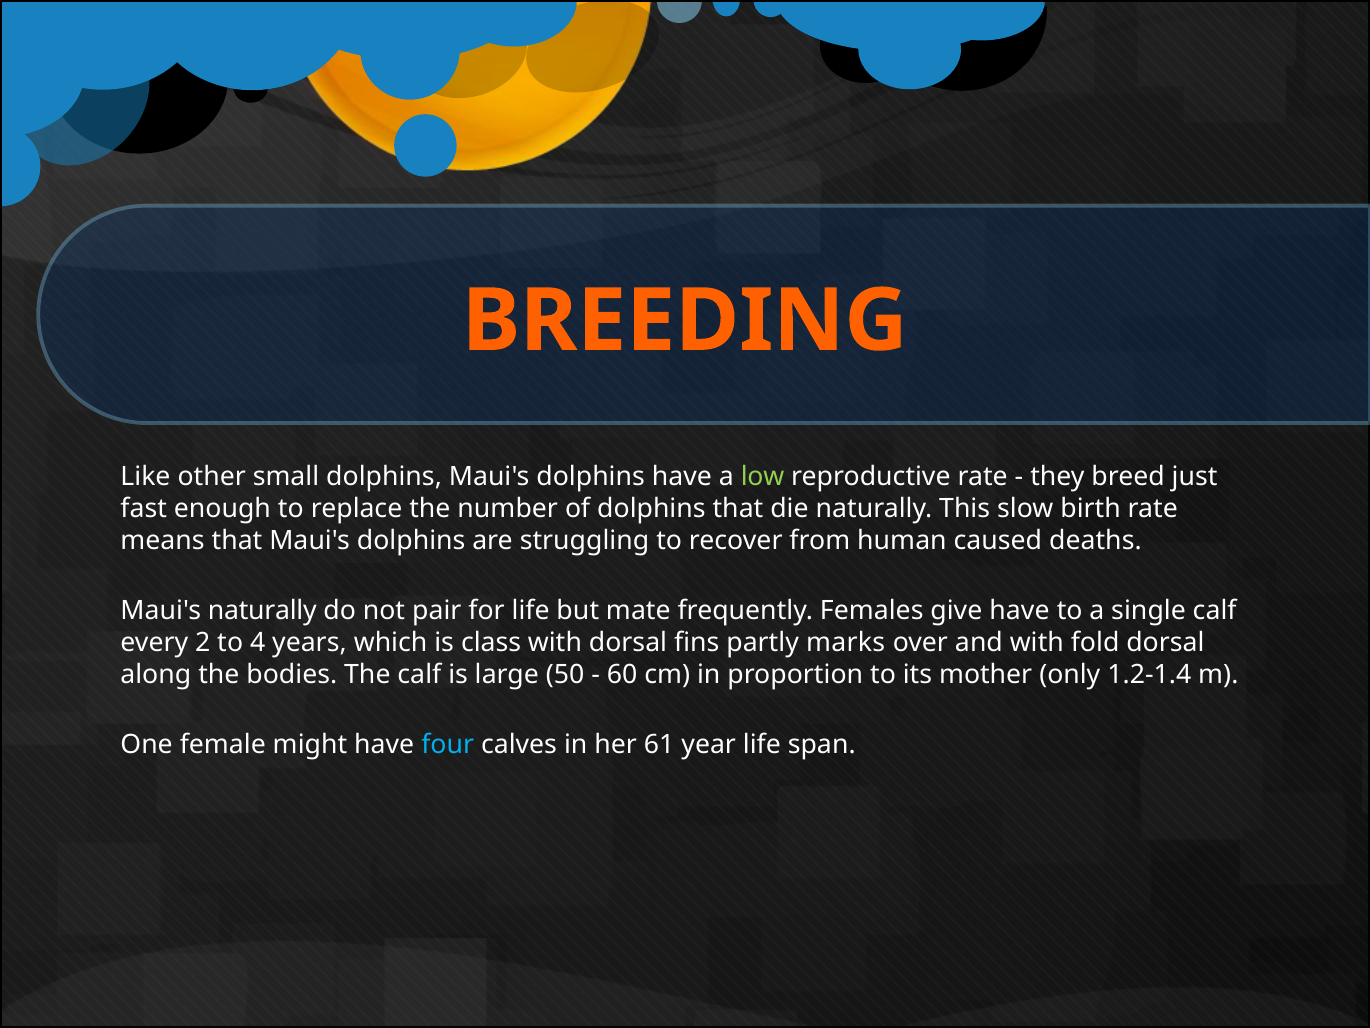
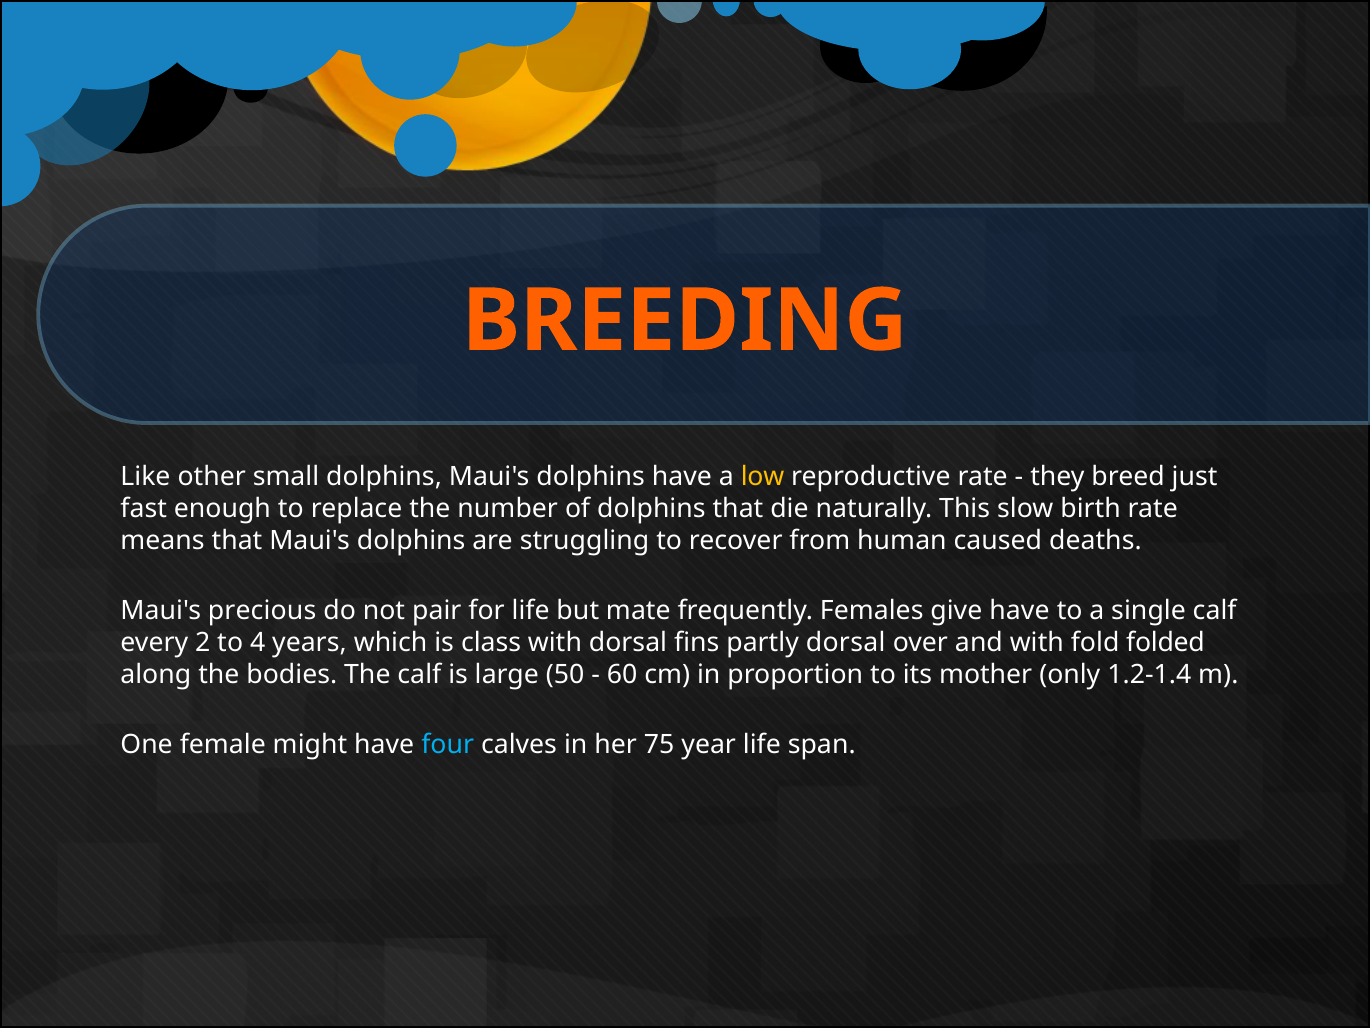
low colour: light green -> yellow
Maui's naturally: naturally -> precious
partly marks: marks -> dorsal
fold dorsal: dorsal -> folded
61: 61 -> 75
